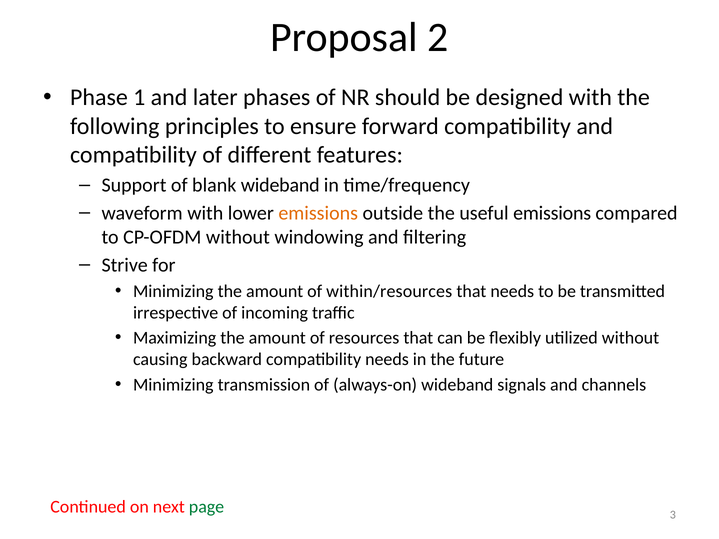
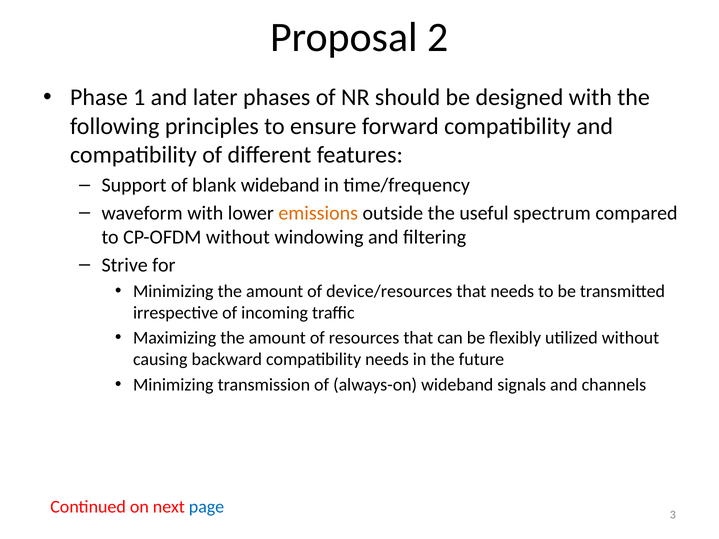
useful emissions: emissions -> spectrum
within/resources: within/resources -> device/resources
page colour: green -> blue
